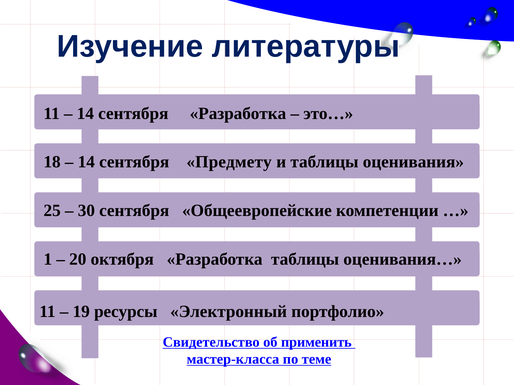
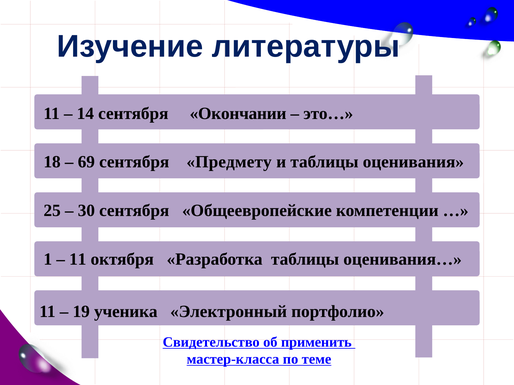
сентября Разработка: Разработка -> Окончании
14 at (86, 162): 14 -> 69
20 at (78, 259): 20 -> 11
ресурсы: ресурсы -> ученика
